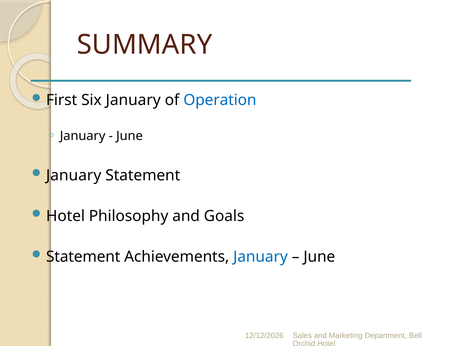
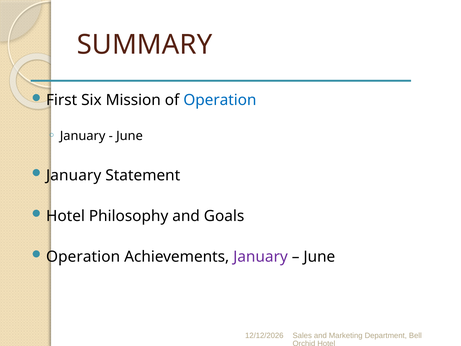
Six January: January -> Mission
Statement at (83, 257): Statement -> Operation
January at (260, 257) colour: blue -> purple
